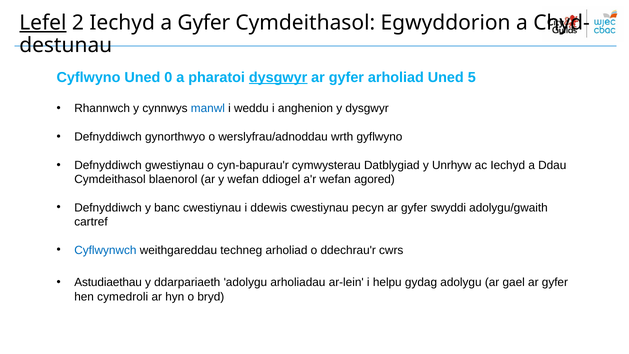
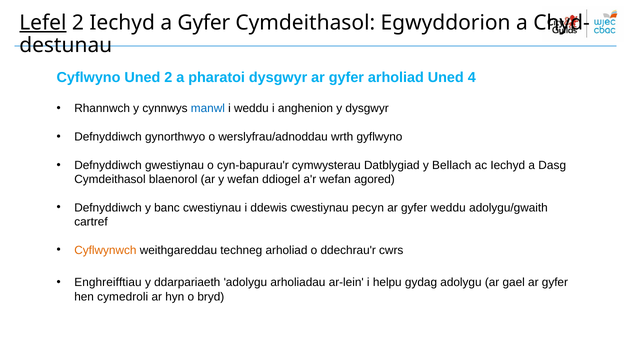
Uned 0: 0 -> 2
dysgwyr at (278, 77) underline: present -> none
5: 5 -> 4
Unrhyw: Unrhyw -> Bellach
Ddau: Ddau -> Dasg
gyfer swyddi: swyddi -> weddu
Cyflwynwch colour: blue -> orange
Astudiaethau: Astudiaethau -> Enghreifftiau
